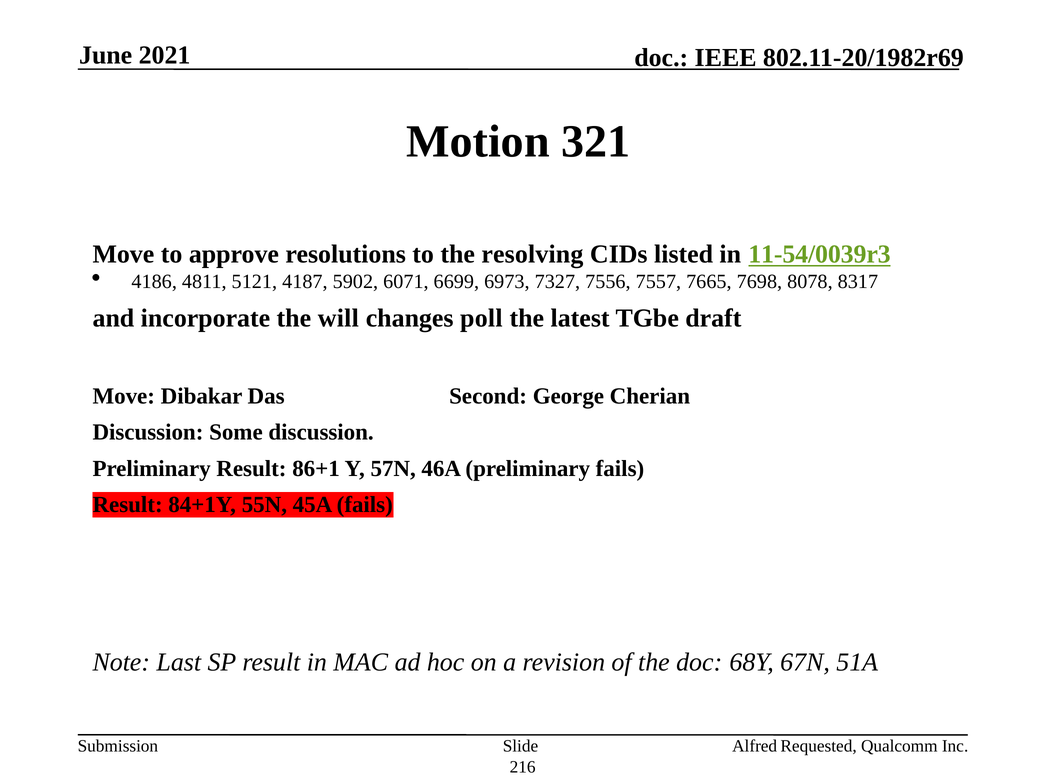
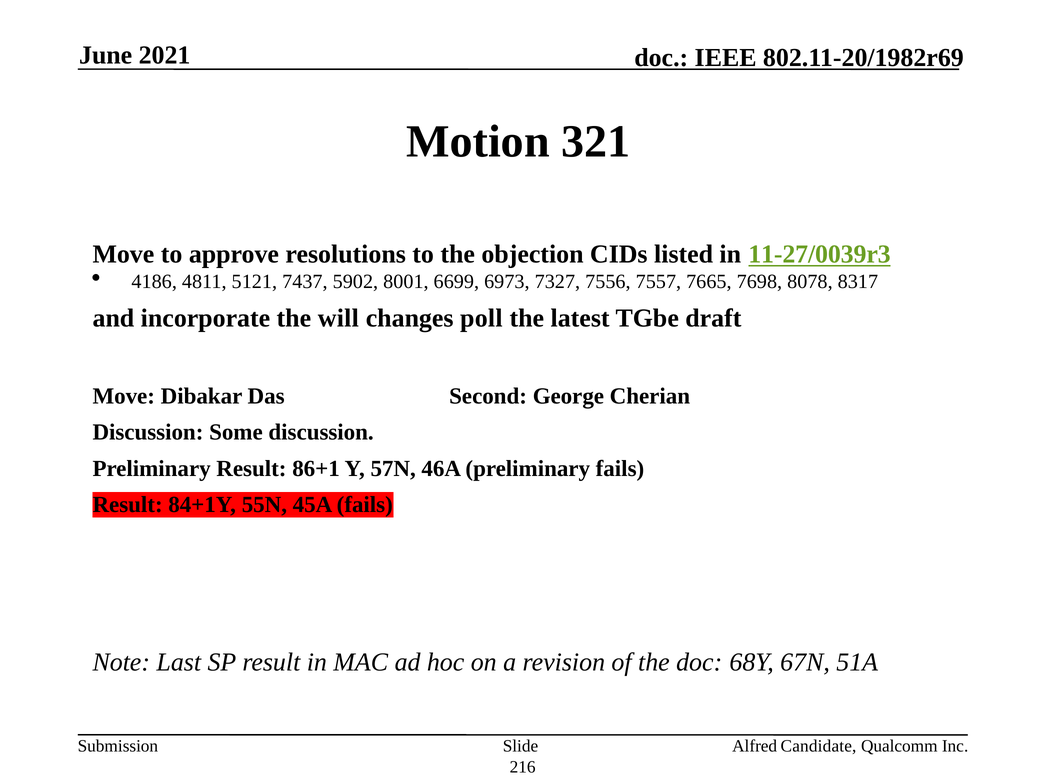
resolving: resolving -> objection
11-54/0039r3: 11-54/0039r3 -> 11-27/0039r3
4187: 4187 -> 7437
6071: 6071 -> 8001
Requested: Requested -> Candidate
